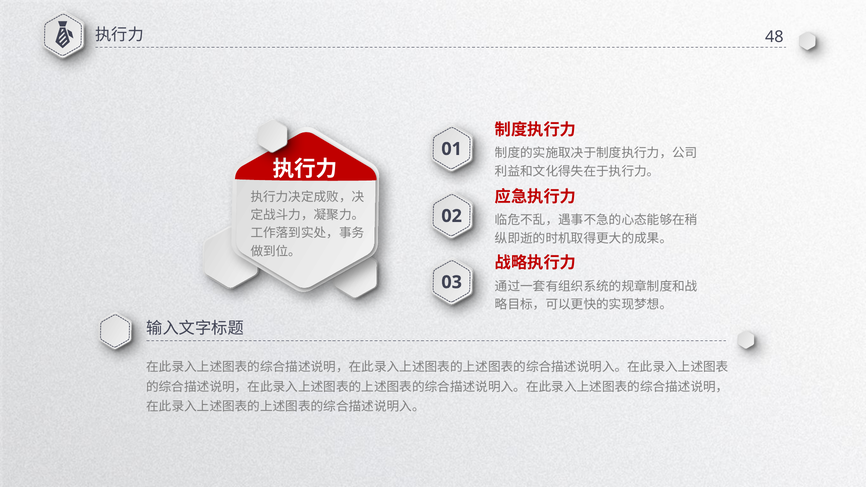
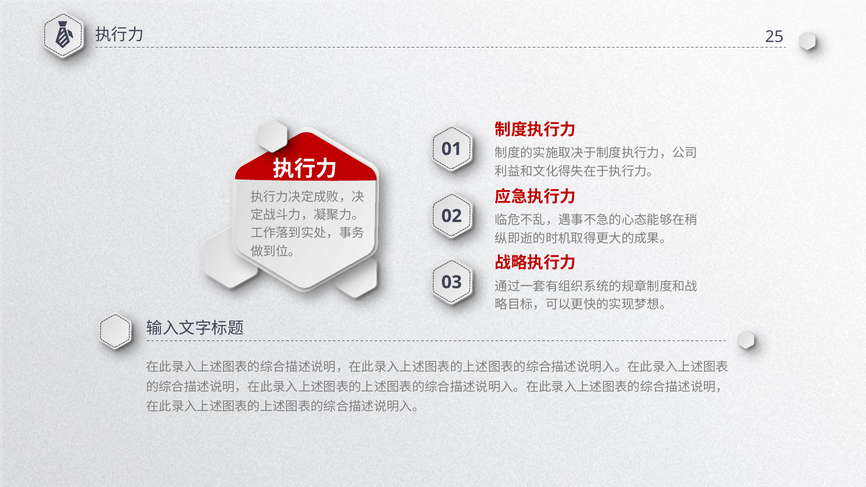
48: 48 -> 25
